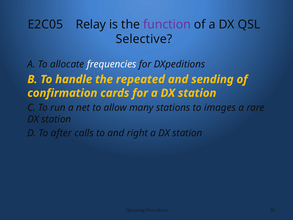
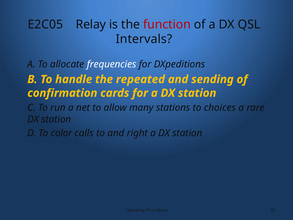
function colour: purple -> red
Selective: Selective -> Intervals
images: images -> choices
after: after -> color
